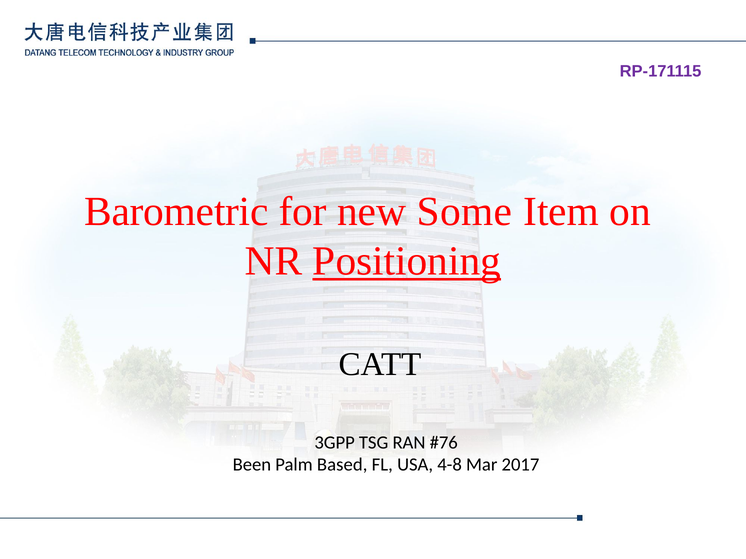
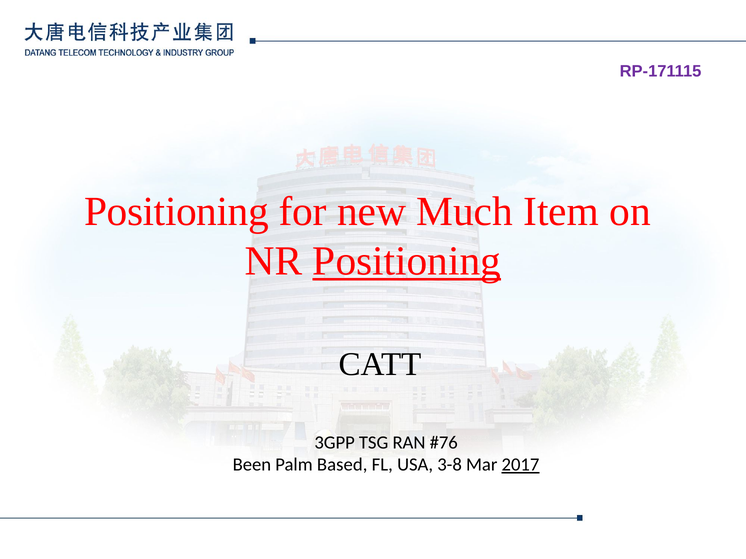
Barometric at (176, 212): Barometric -> Positioning
Some: Some -> Much
4-8: 4-8 -> 3-8
2017 underline: none -> present
